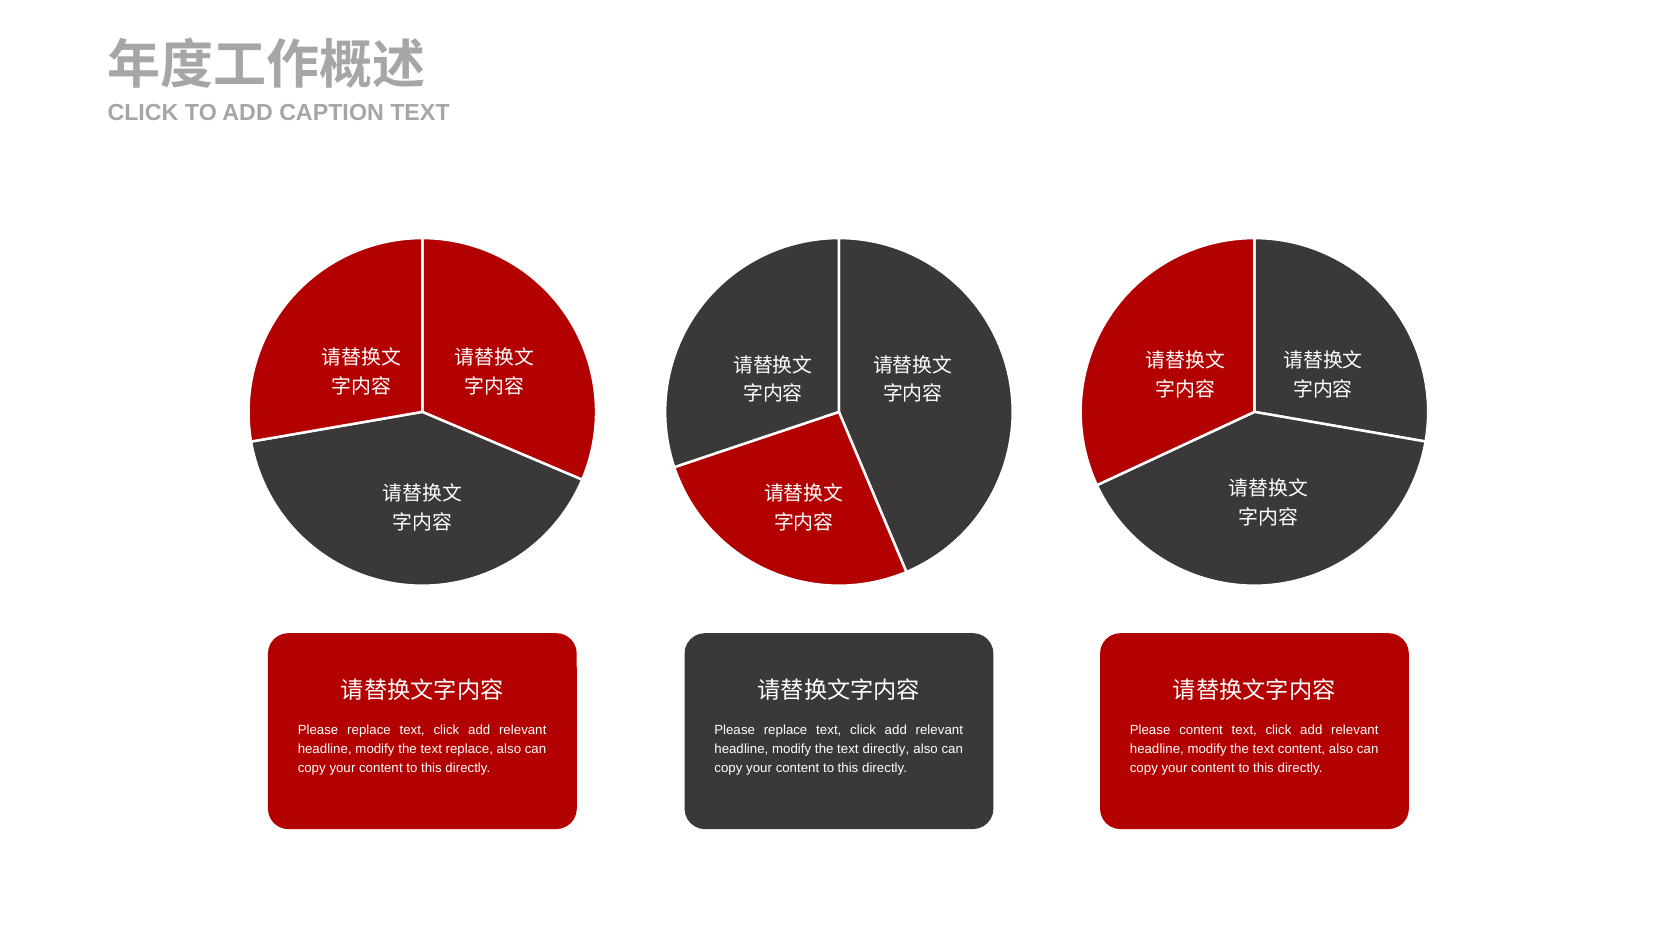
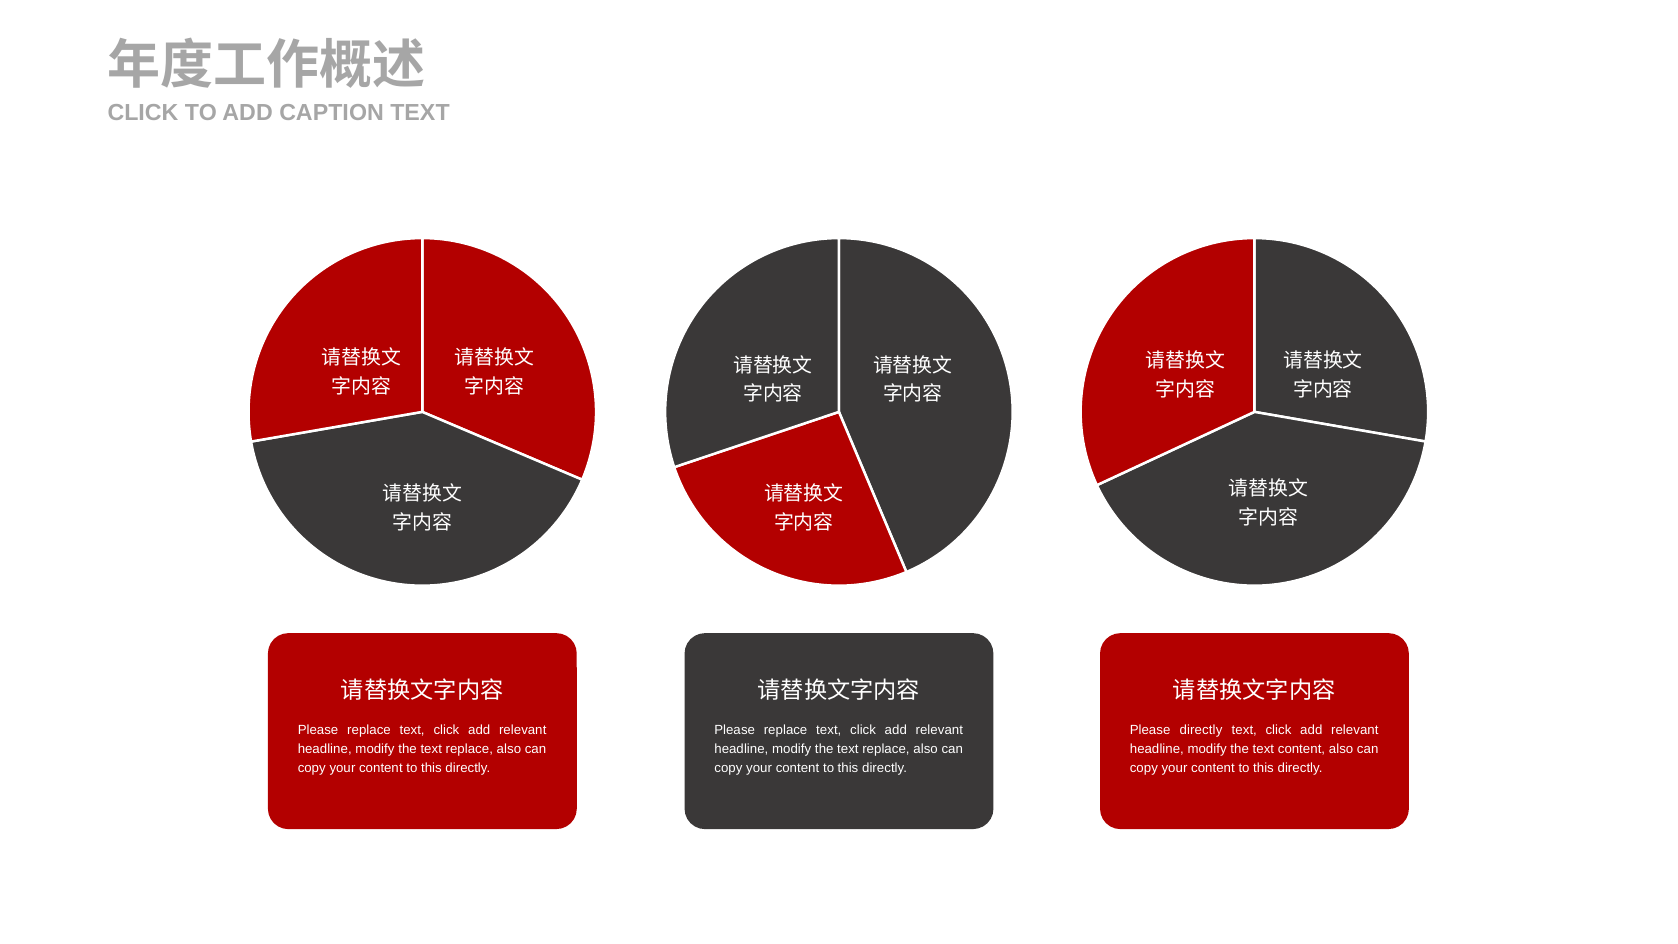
Please content: content -> directly
directly at (886, 749): directly -> replace
